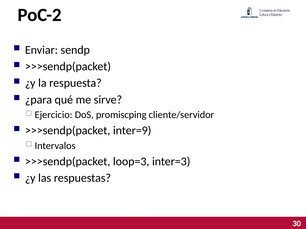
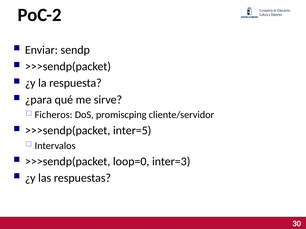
Ejercicio: Ejercicio -> Ficheros
inter=9: inter=9 -> inter=5
loop=3: loop=3 -> loop=0
